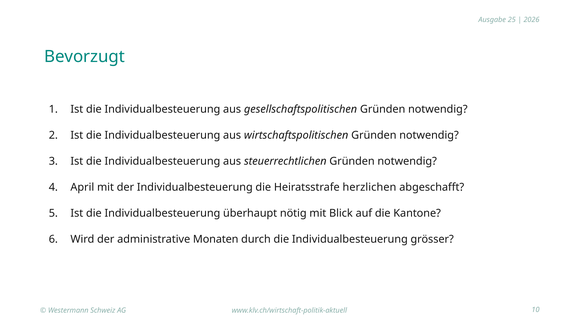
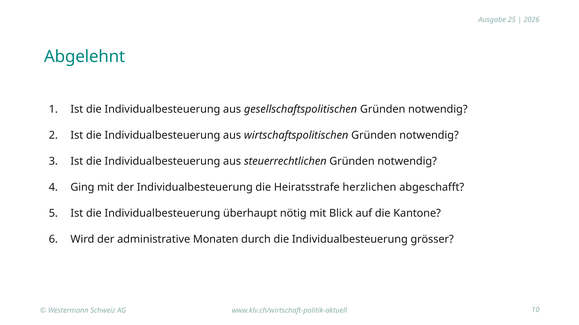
Bevorzugt: Bevorzugt -> Abgelehnt
April: April -> Ging
